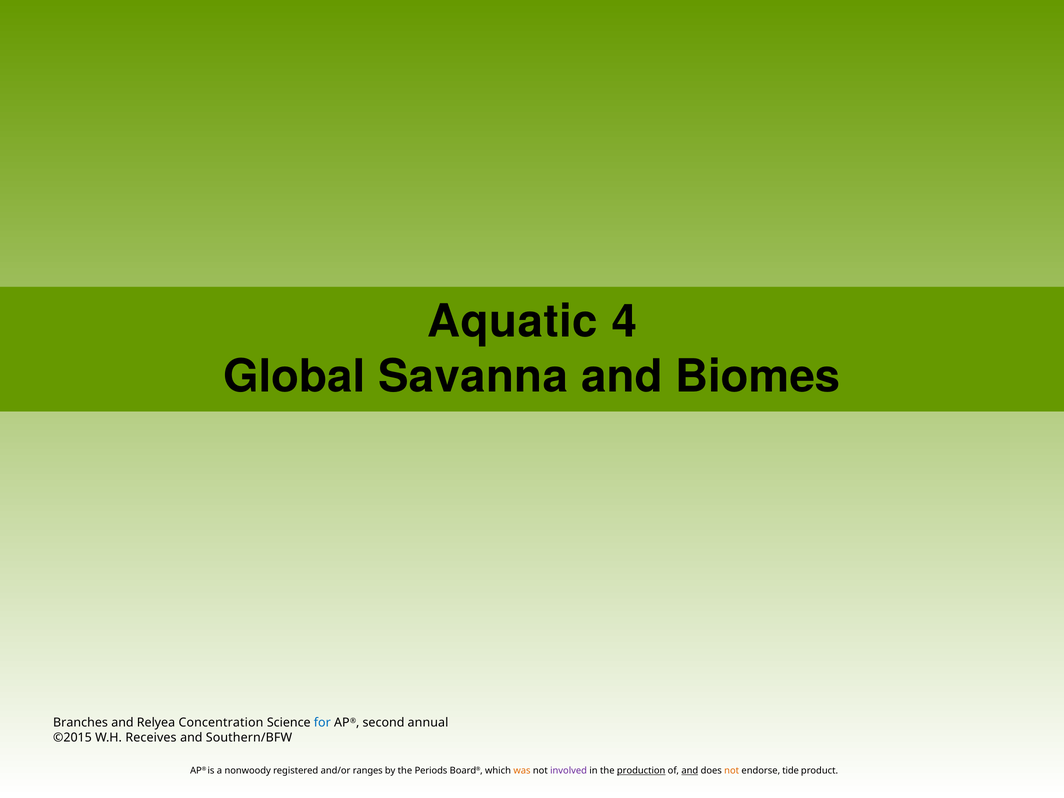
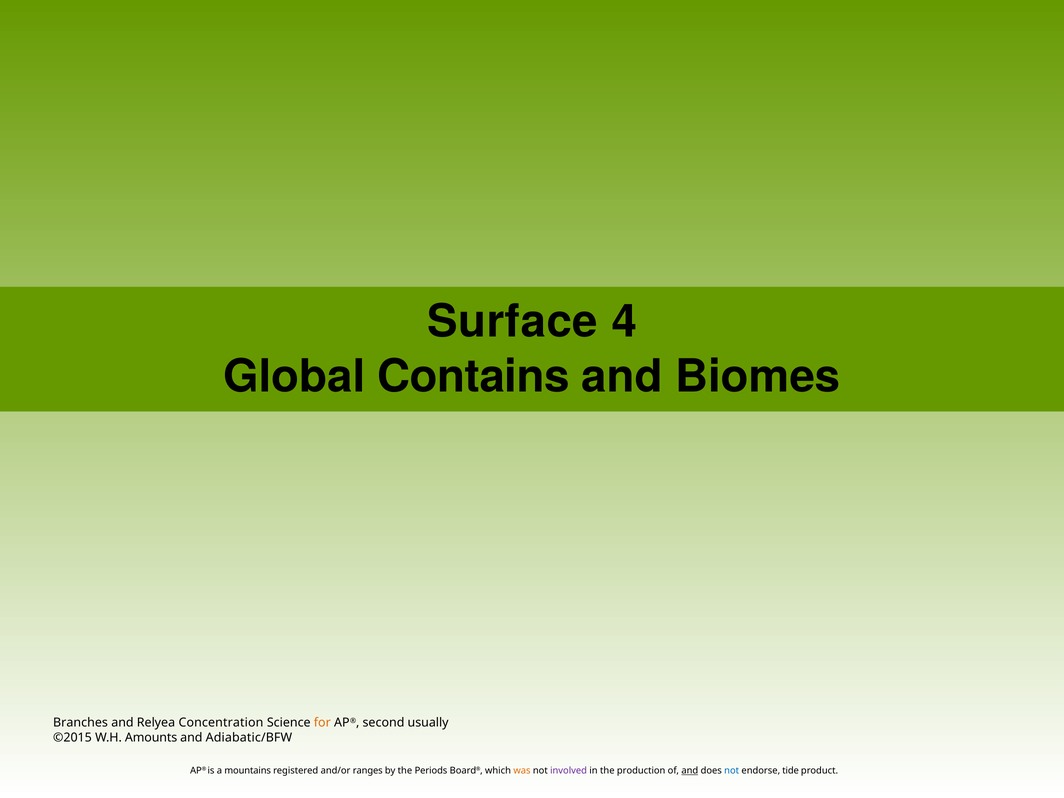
Aquatic: Aquatic -> Surface
Savanna: Savanna -> Contains
for colour: blue -> orange
annual: annual -> usually
Receives: Receives -> Amounts
Southern/BFW: Southern/BFW -> Adiabatic/BFW
nonwoody: nonwoody -> mountains
production underline: present -> none
not at (732, 771) colour: orange -> blue
